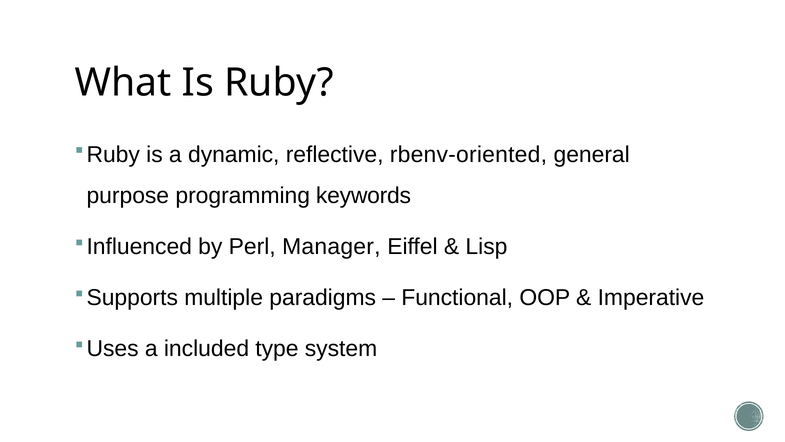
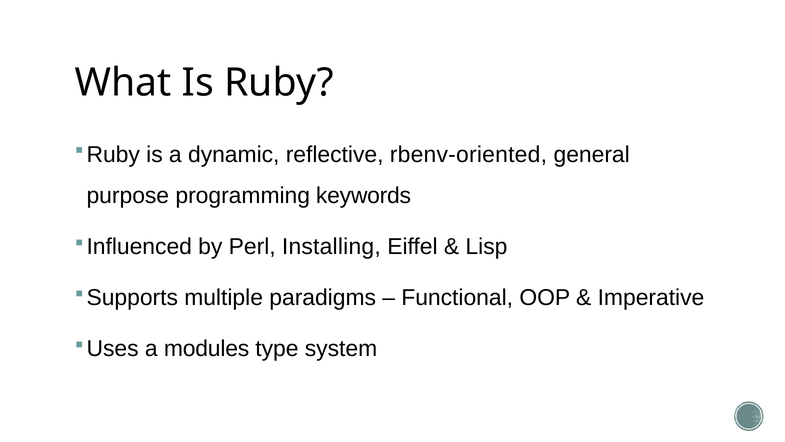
Manager: Manager -> Installing
included: included -> modules
